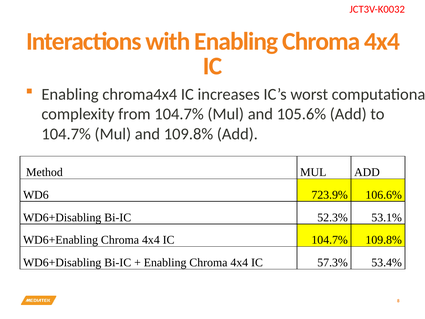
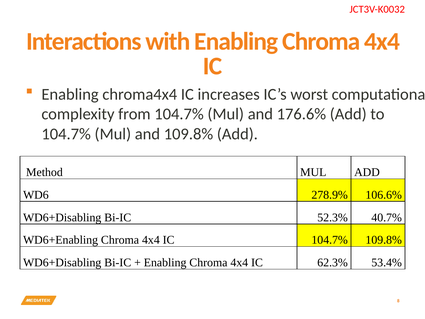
105.6%: 105.6% -> 176.6%
723.9%: 723.9% -> 278.9%
53.1%: 53.1% -> 40.7%
57.3%: 57.3% -> 62.3%
